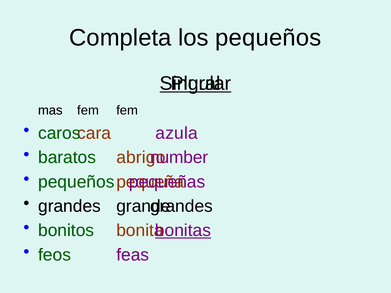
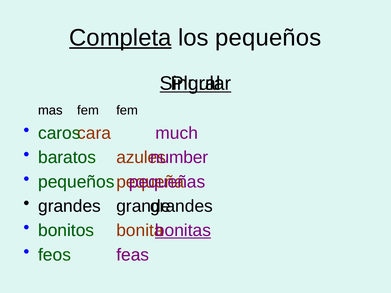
Completa underline: none -> present
azula: azula -> much
abrigo: abrigo -> azules
